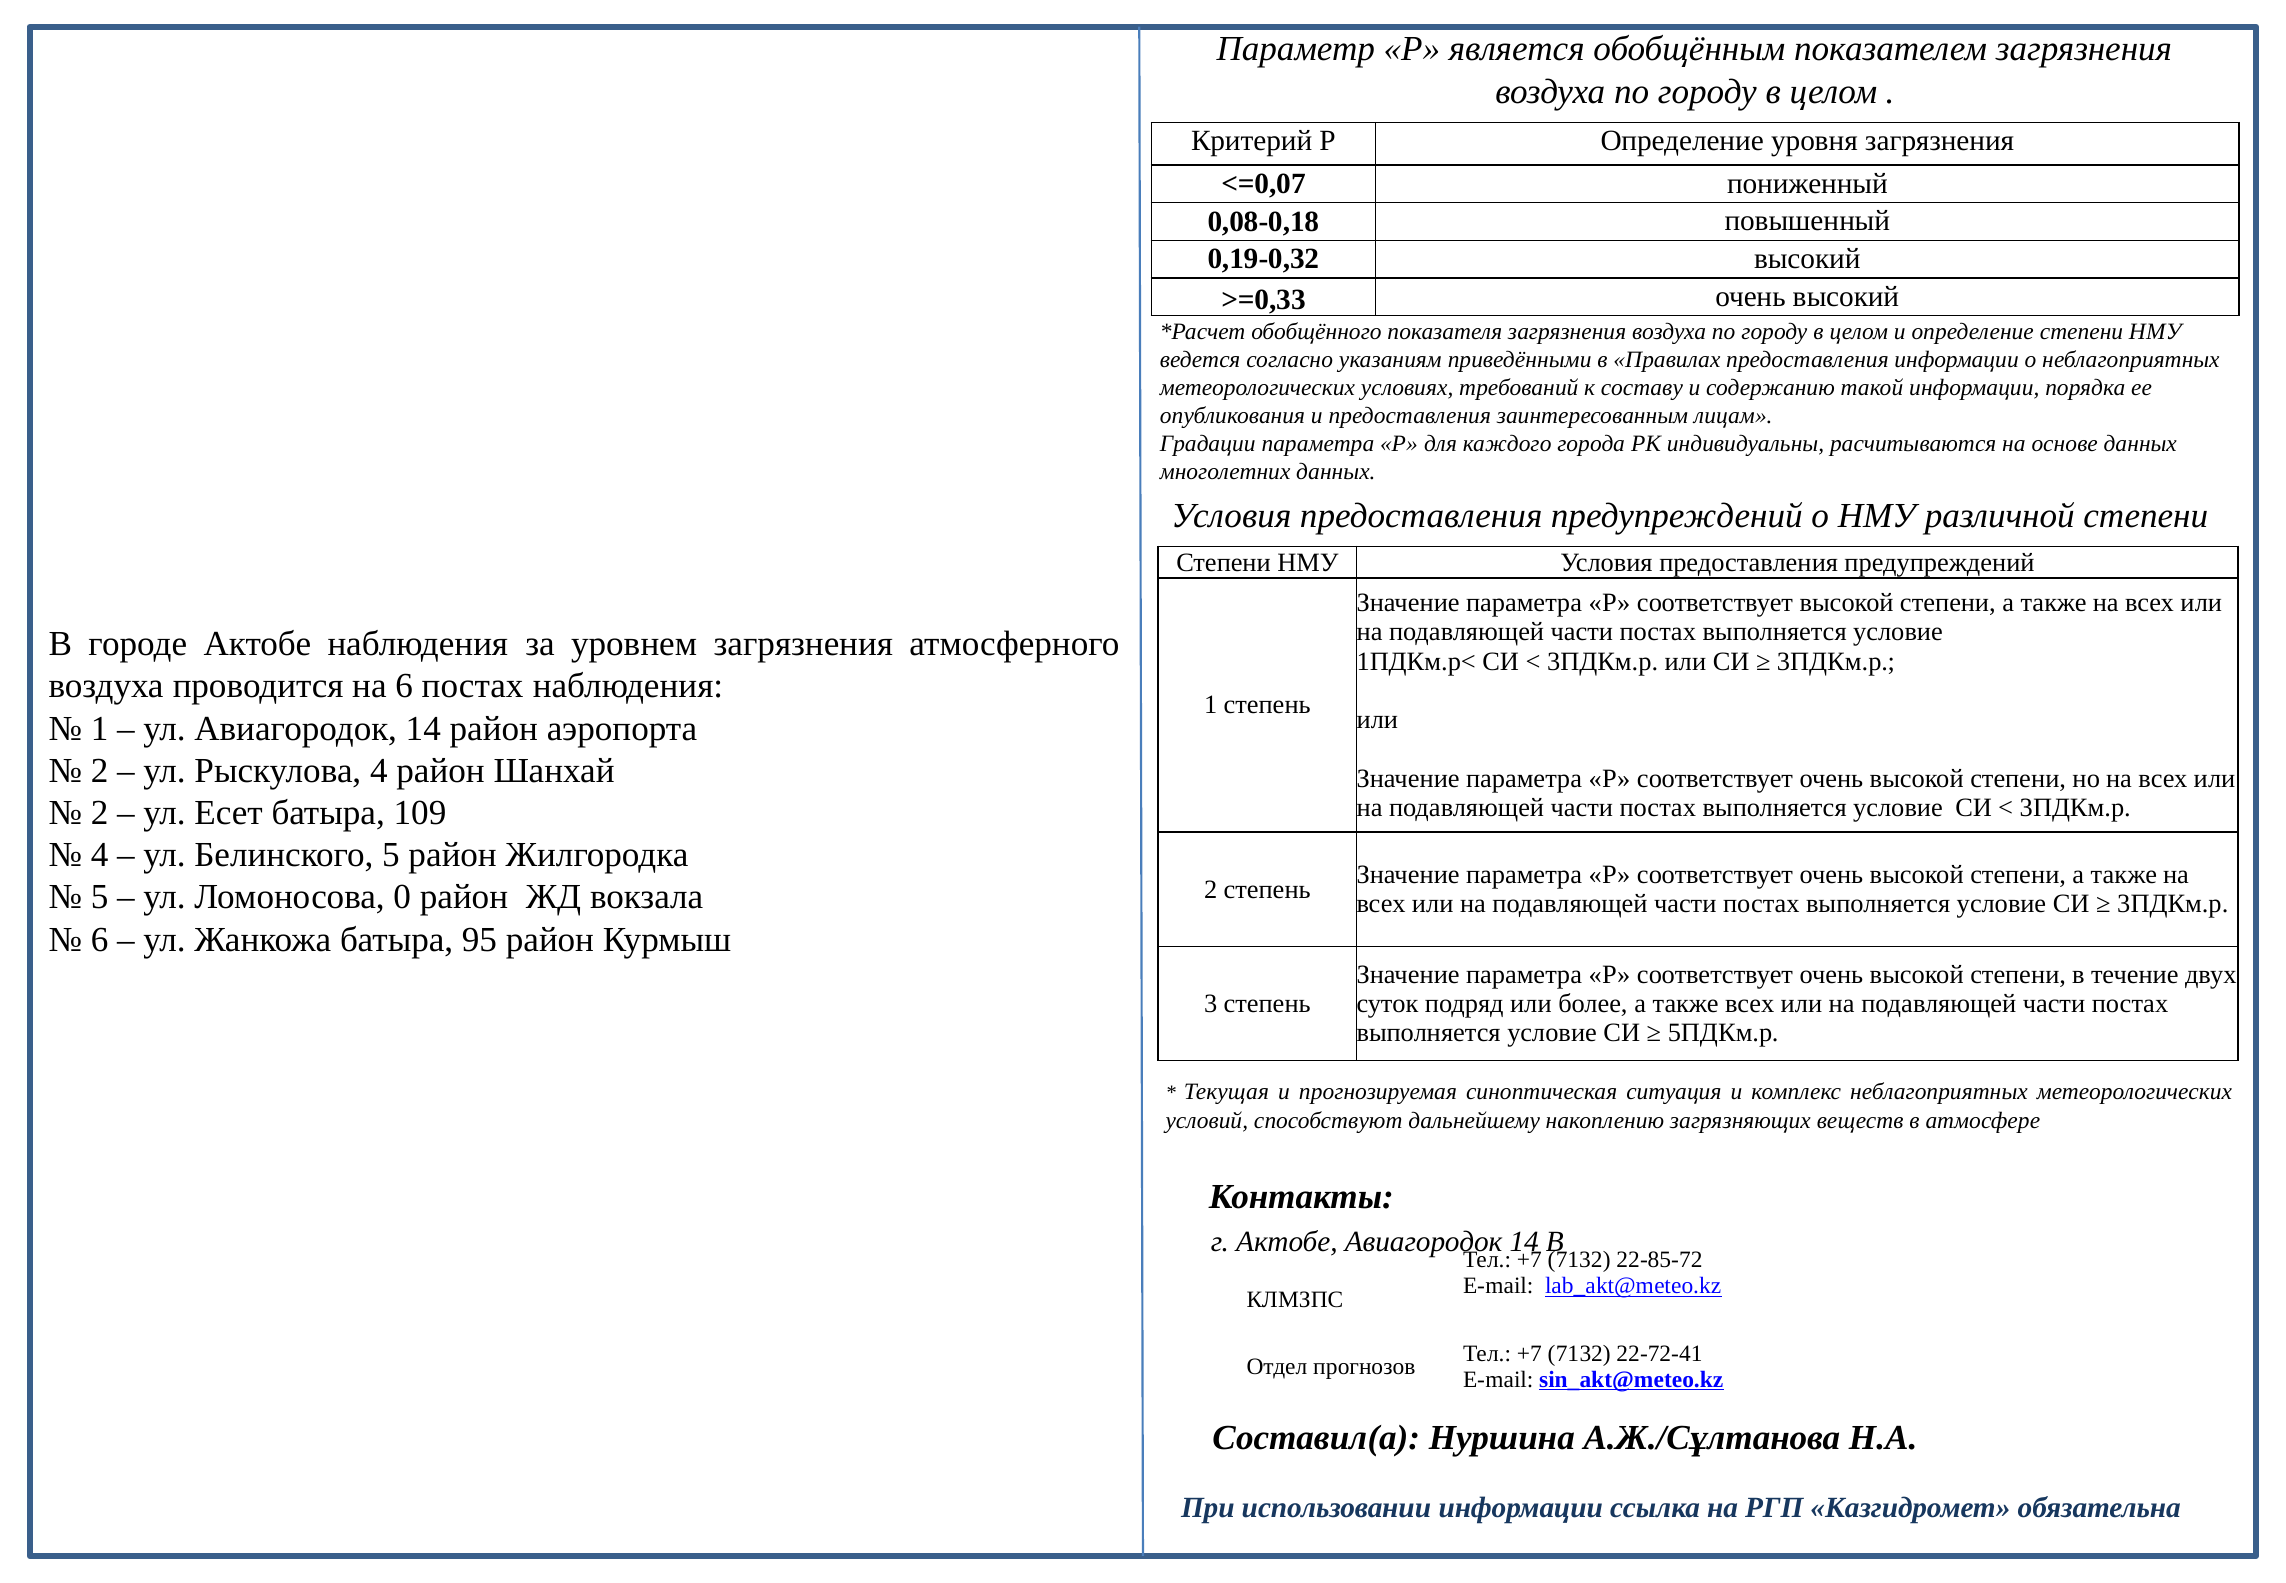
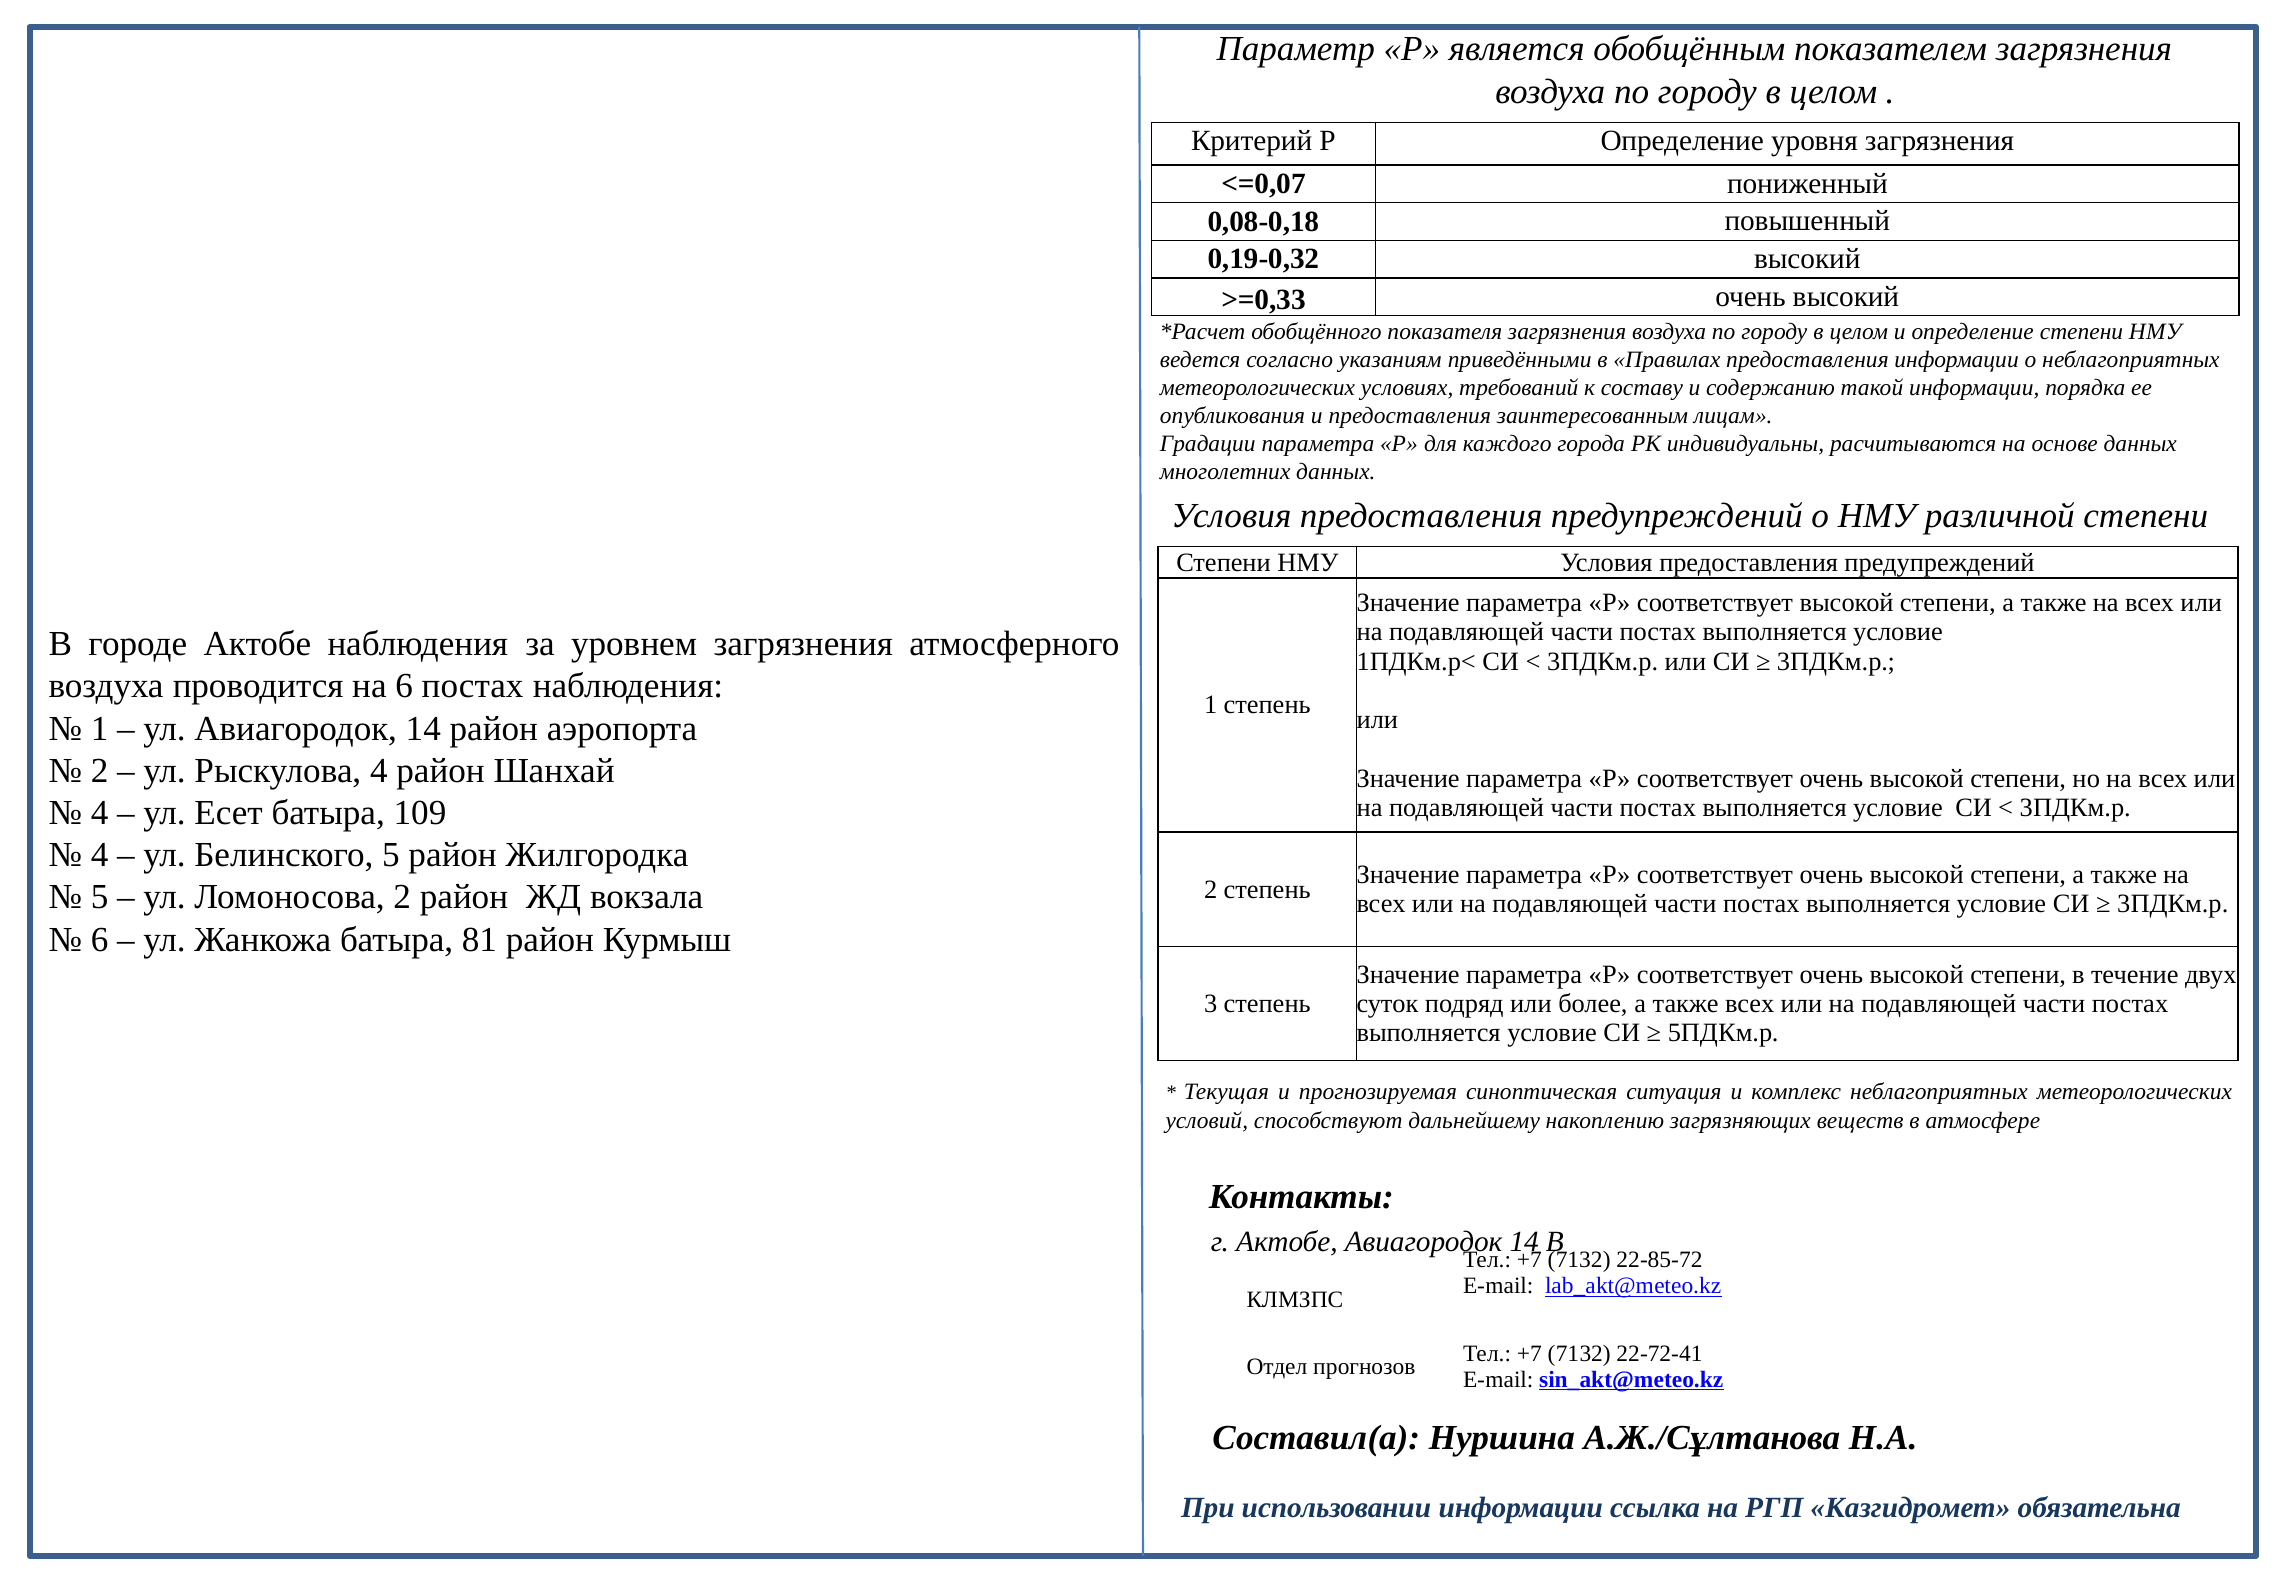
2 at (100, 813): 2 -> 4
Ломоносова 0: 0 -> 2
95: 95 -> 81
